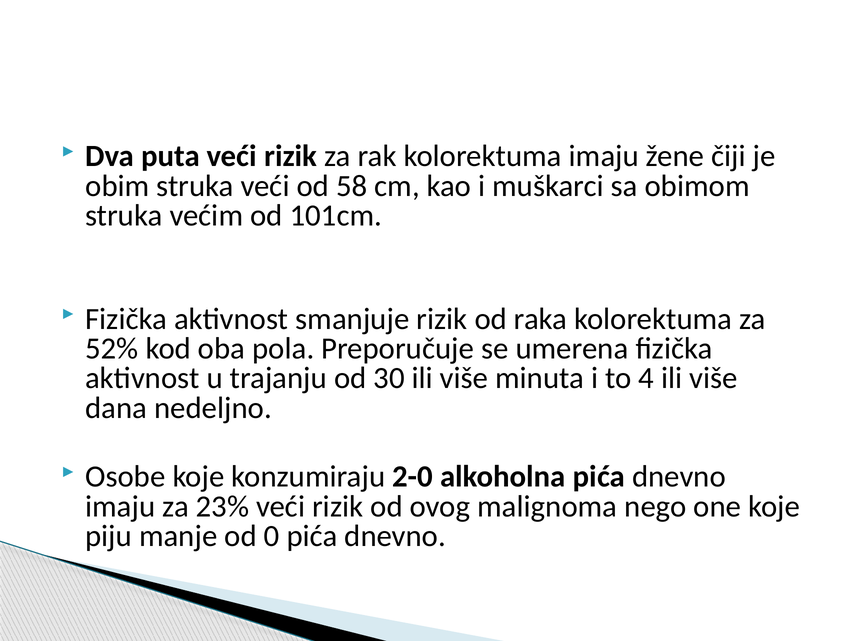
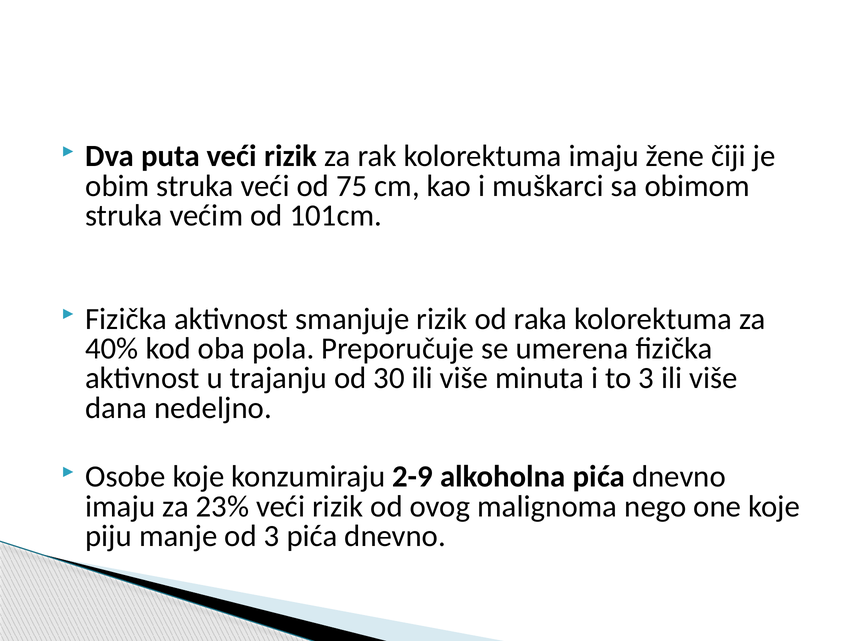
58: 58 -> 75
52%: 52% -> 40%
to 4: 4 -> 3
2-0: 2-0 -> 2-9
od 0: 0 -> 3
